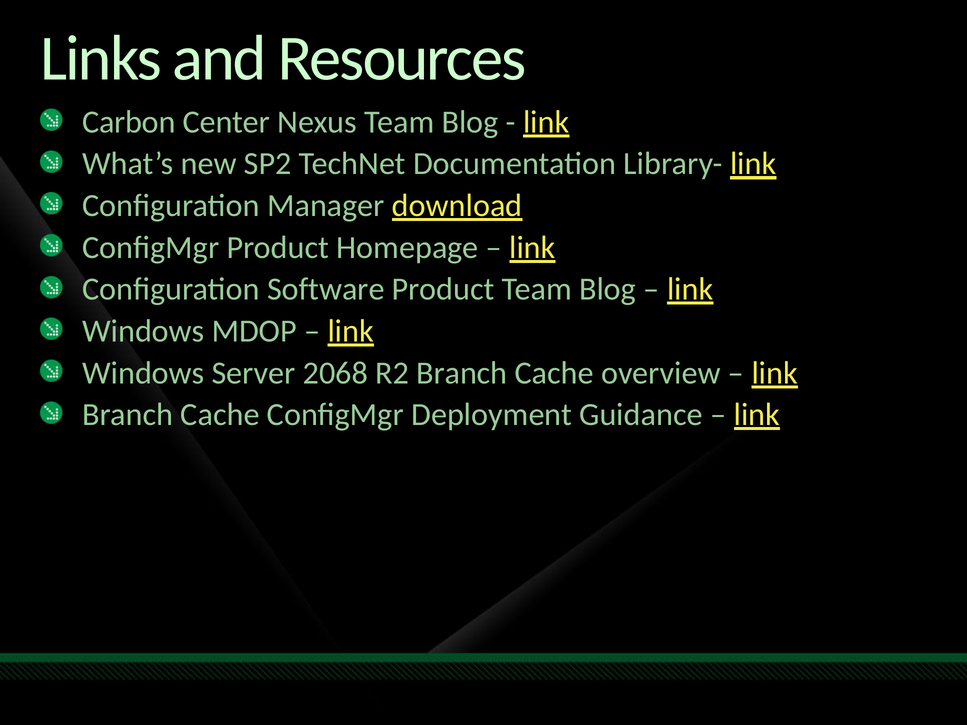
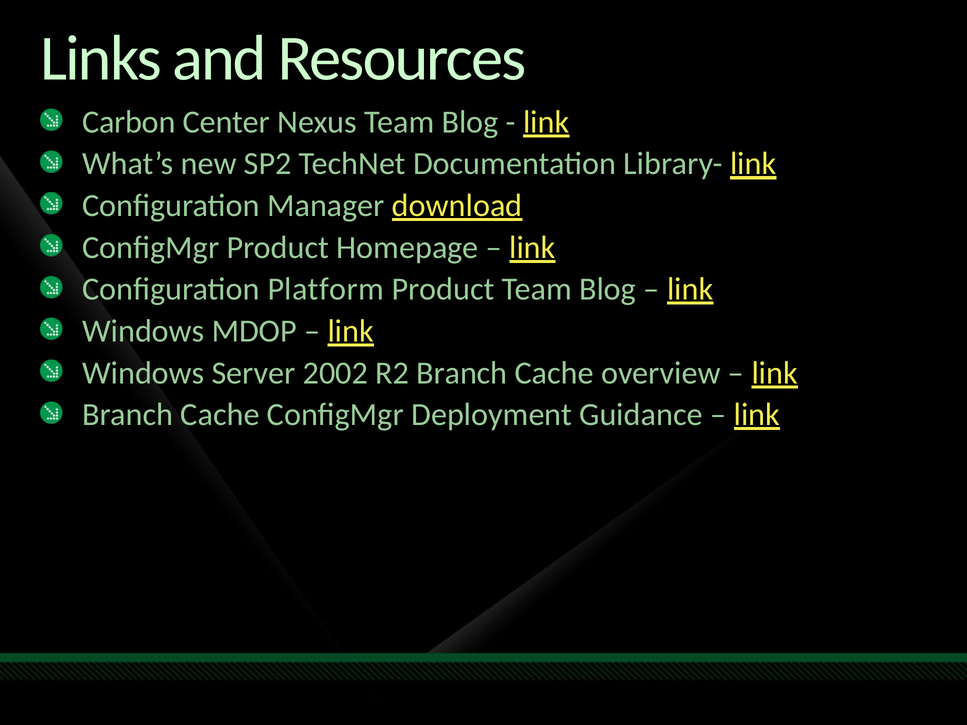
Software: Software -> Platform
2068: 2068 -> 2002
